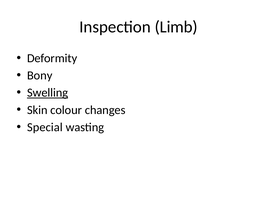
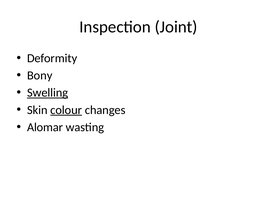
Limb: Limb -> Joint
colour underline: none -> present
Special: Special -> Alomar
